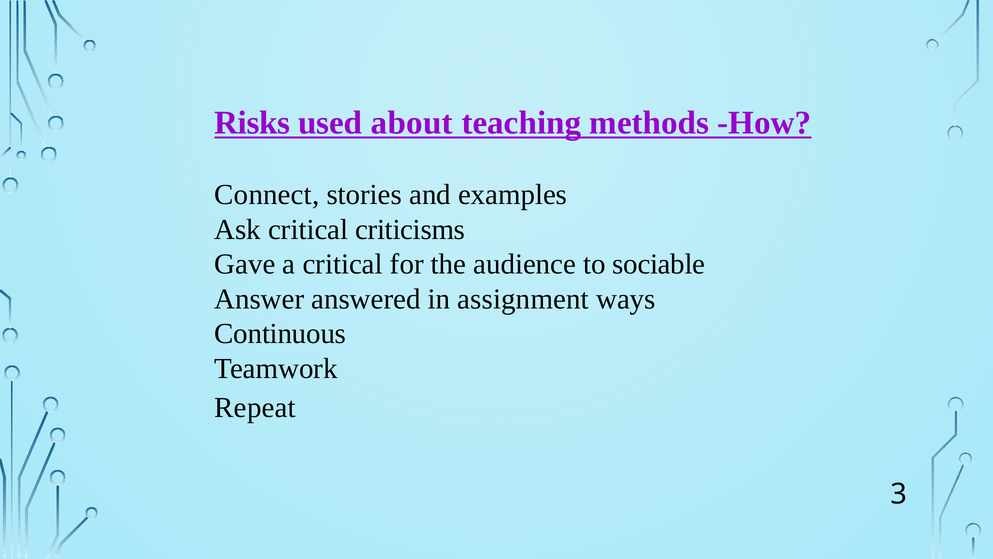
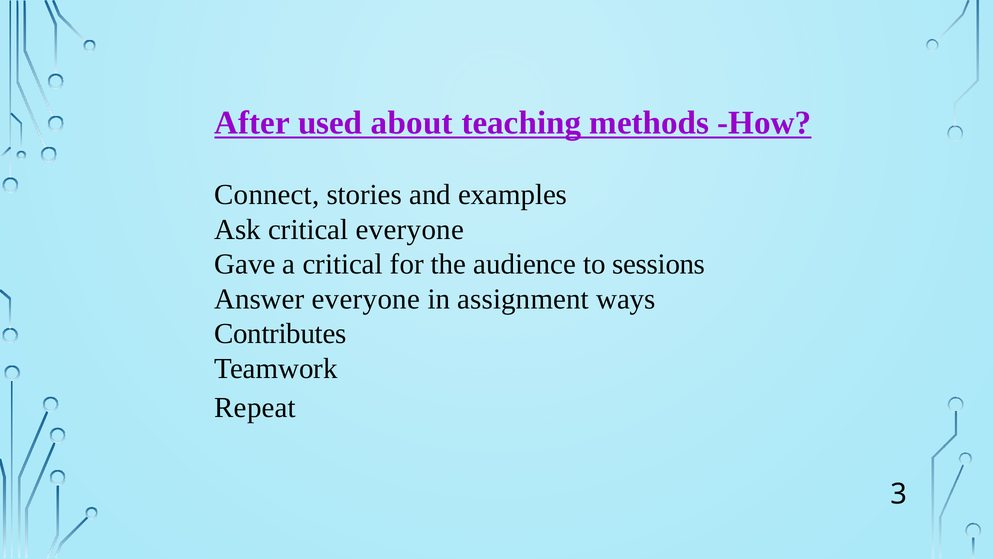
Risks: Risks -> After
critical criticisms: criticisms -> everyone
sociable: sociable -> sessions
Answer answered: answered -> everyone
Continuous: Continuous -> Contributes
